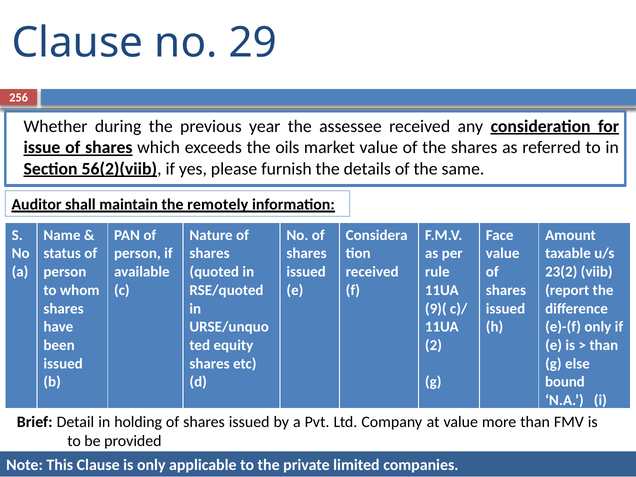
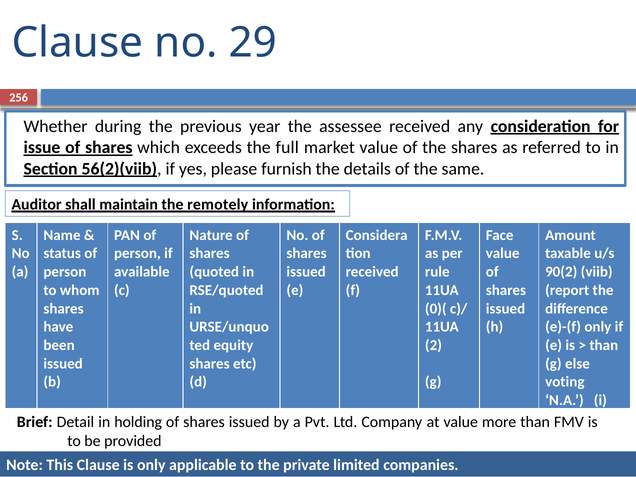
oils: oils -> full
23(2: 23(2 -> 90(2
9)(: 9)( -> 0)(
bound: bound -> voting
